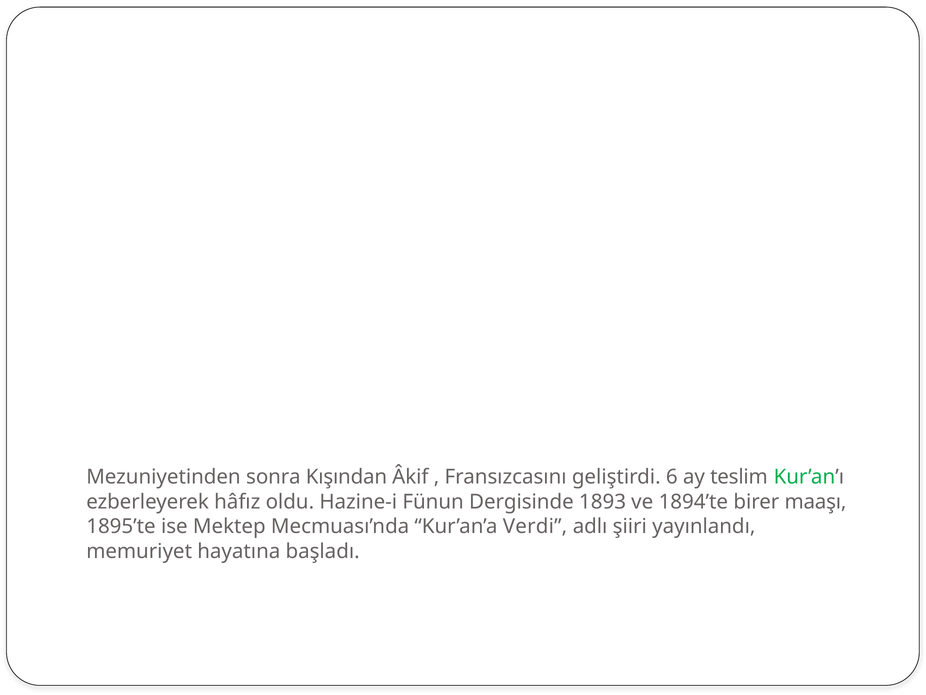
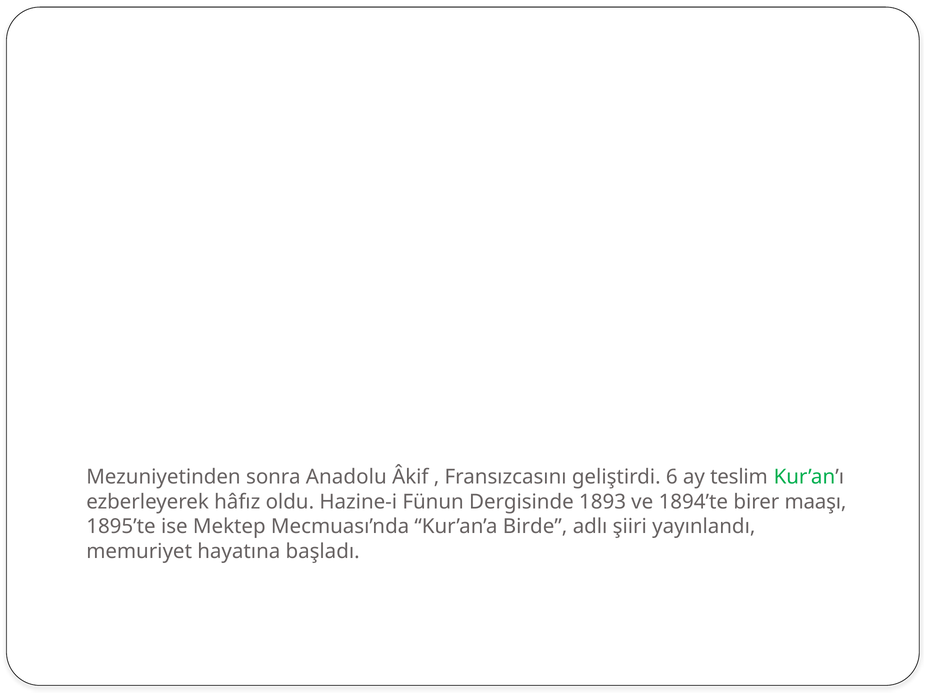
Kışından: Kışından -> Anadolu
Verdi: Verdi -> Birde
